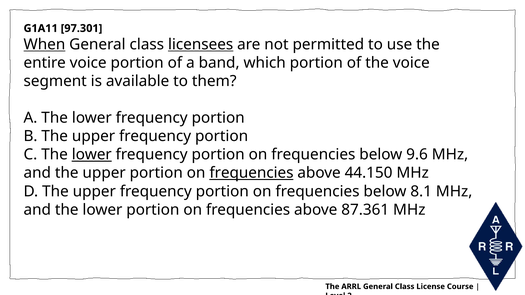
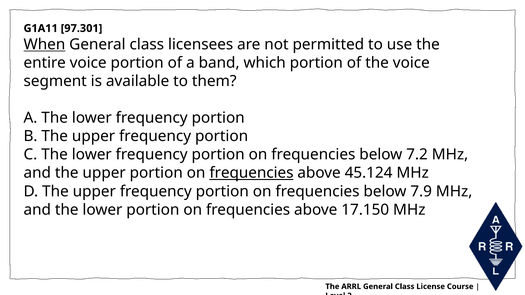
licensees underline: present -> none
lower at (92, 155) underline: present -> none
9.6: 9.6 -> 7.2
44.150: 44.150 -> 45.124
8.1: 8.1 -> 7.9
87.361: 87.361 -> 17.150
